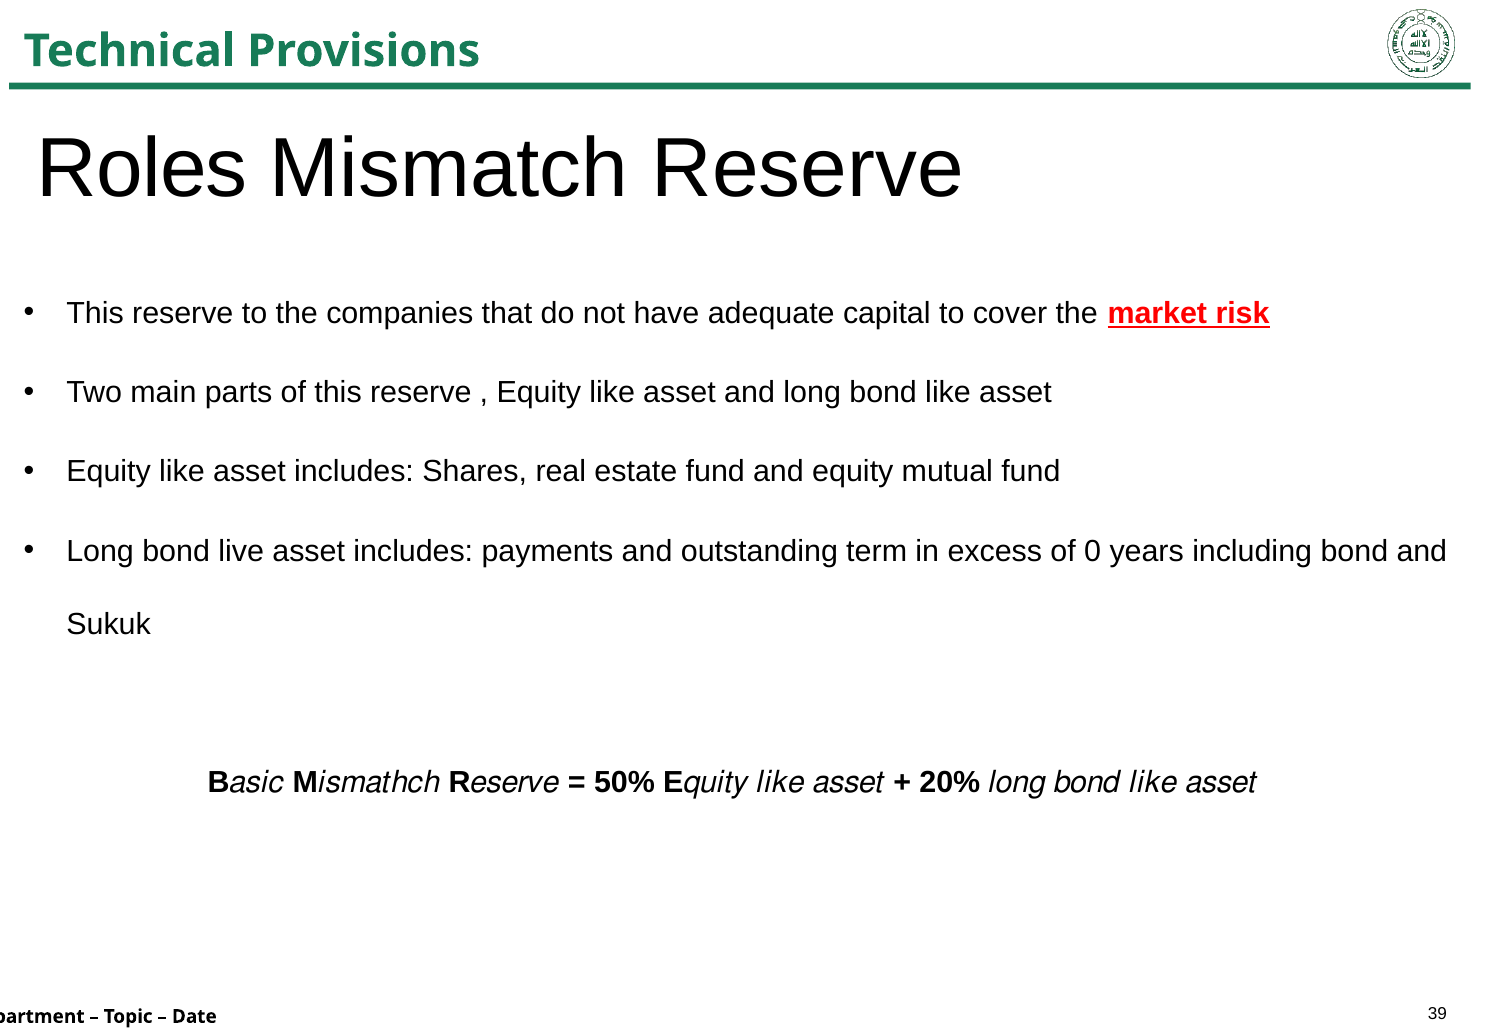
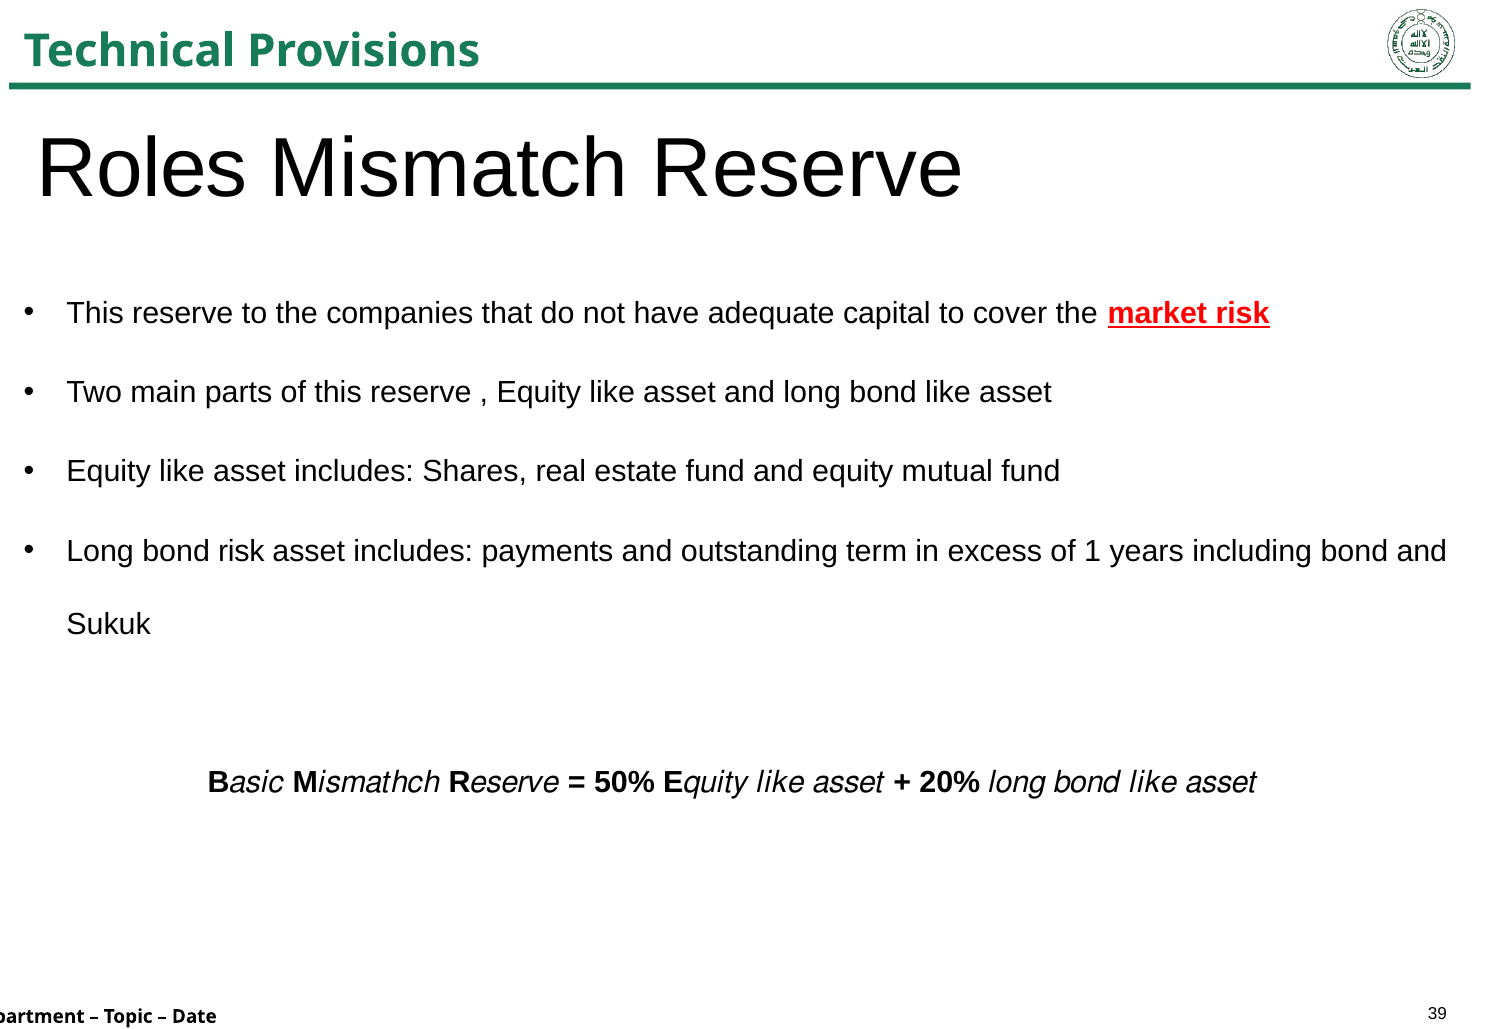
bond live: live -> risk
0: 0 -> 1
